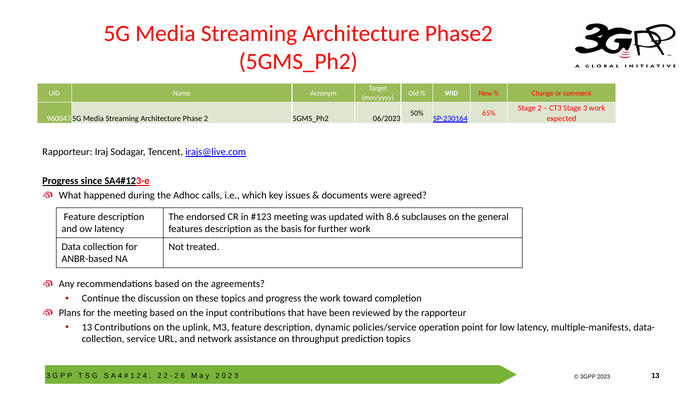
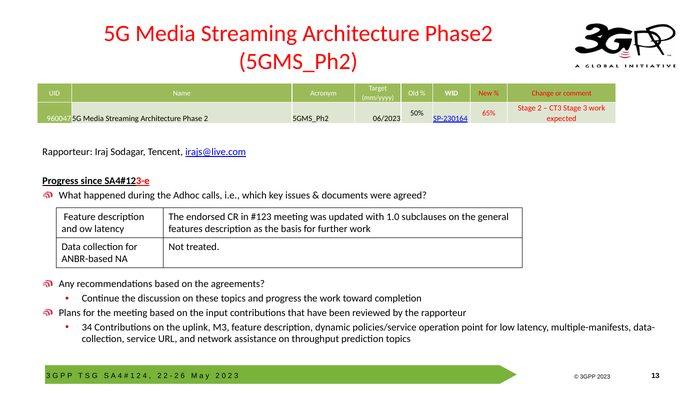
8.6: 8.6 -> 1.0
13 at (87, 327): 13 -> 34
